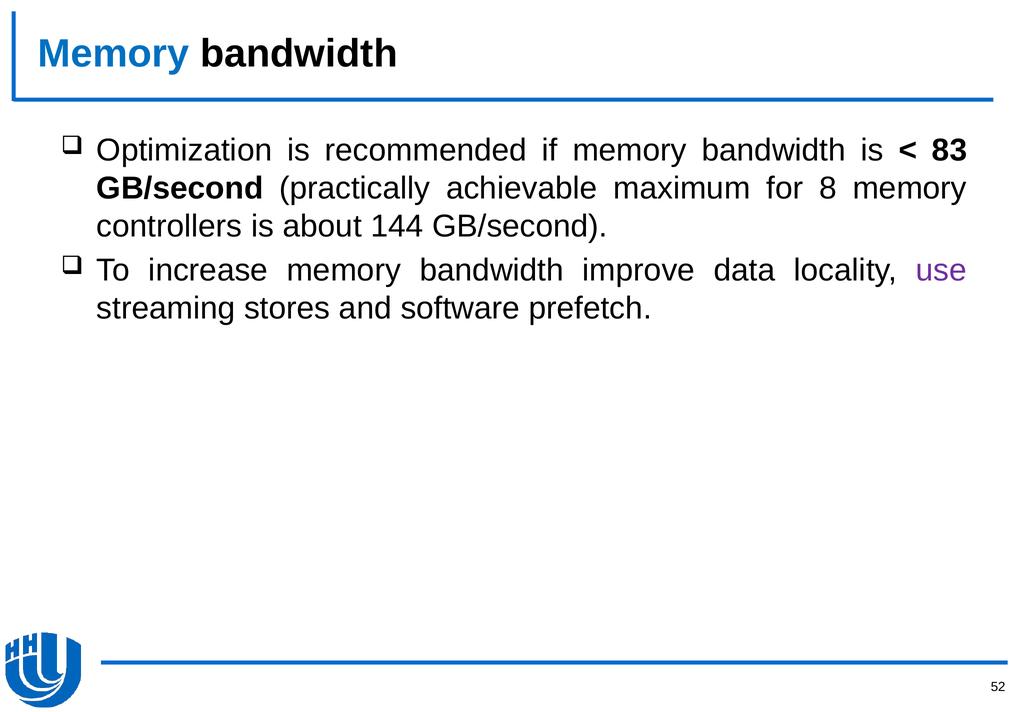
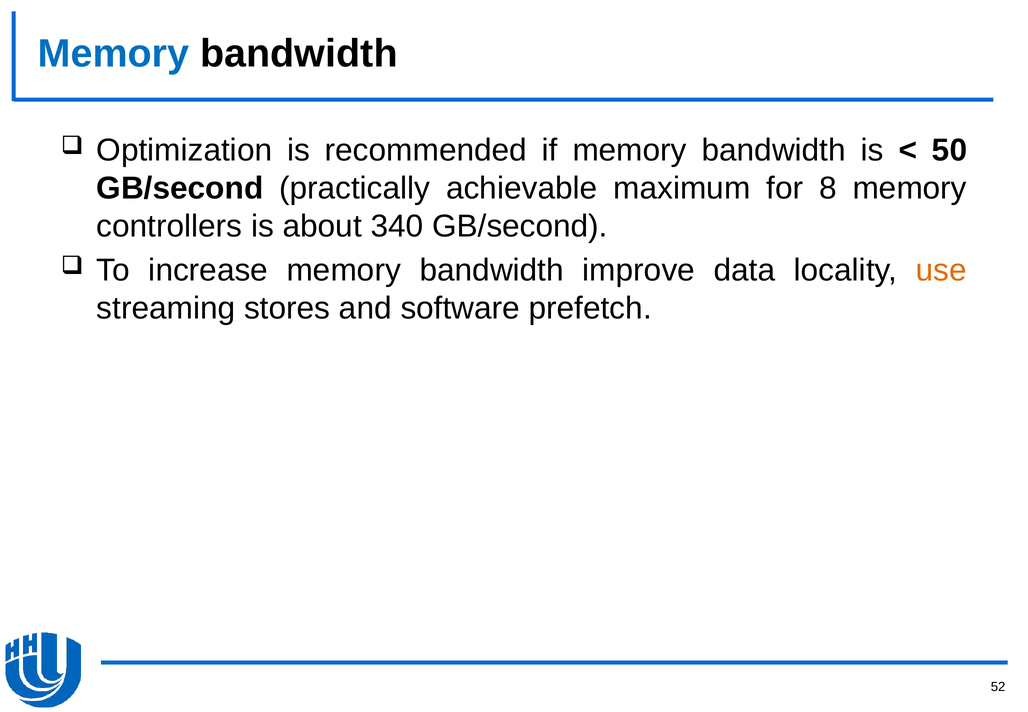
83: 83 -> 50
144: 144 -> 340
use colour: purple -> orange
